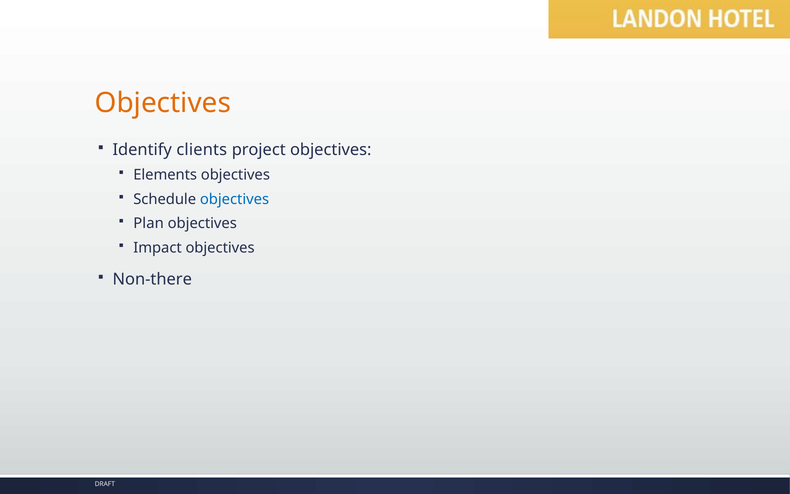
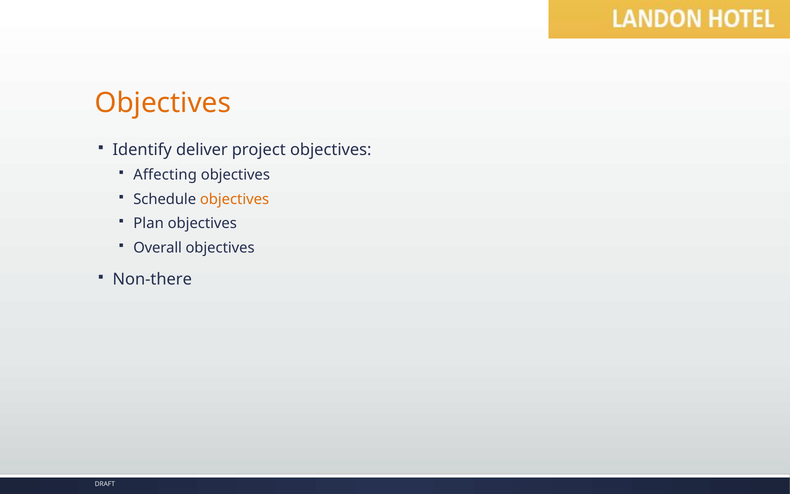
clients: clients -> deliver
Elements: Elements -> Affecting
objectives at (235, 199) colour: blue -> orange
Impact: Impact -> Overall
